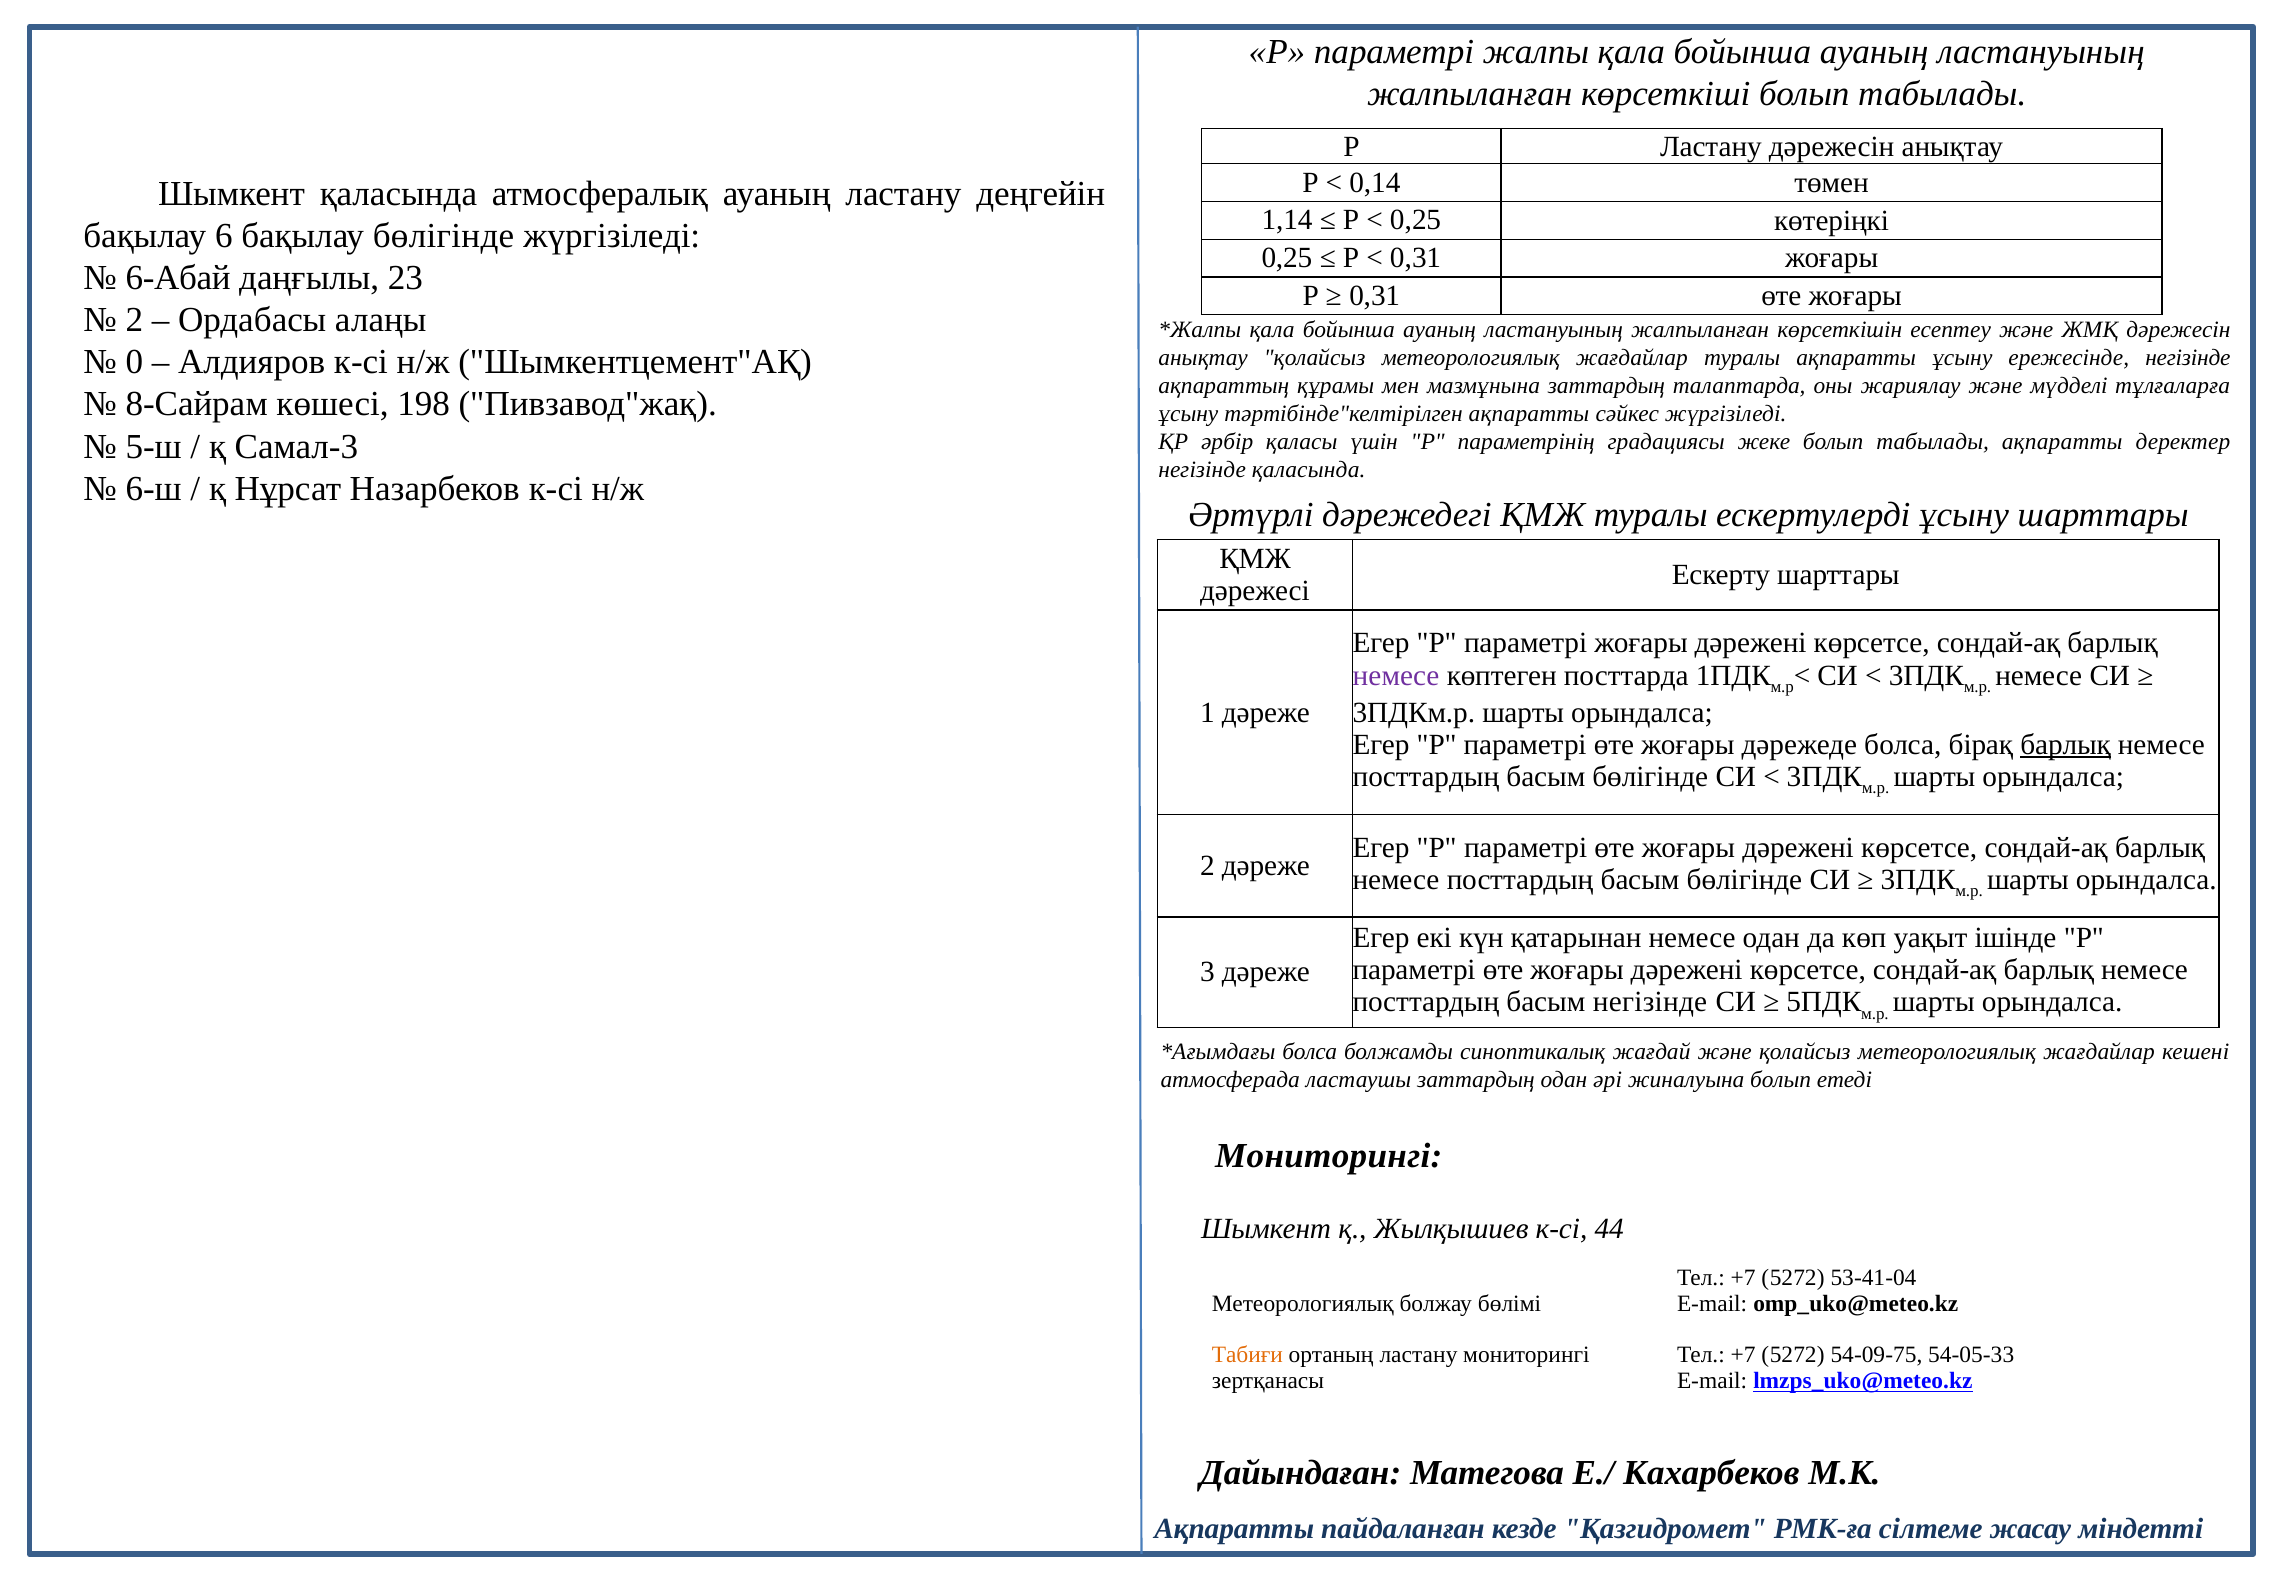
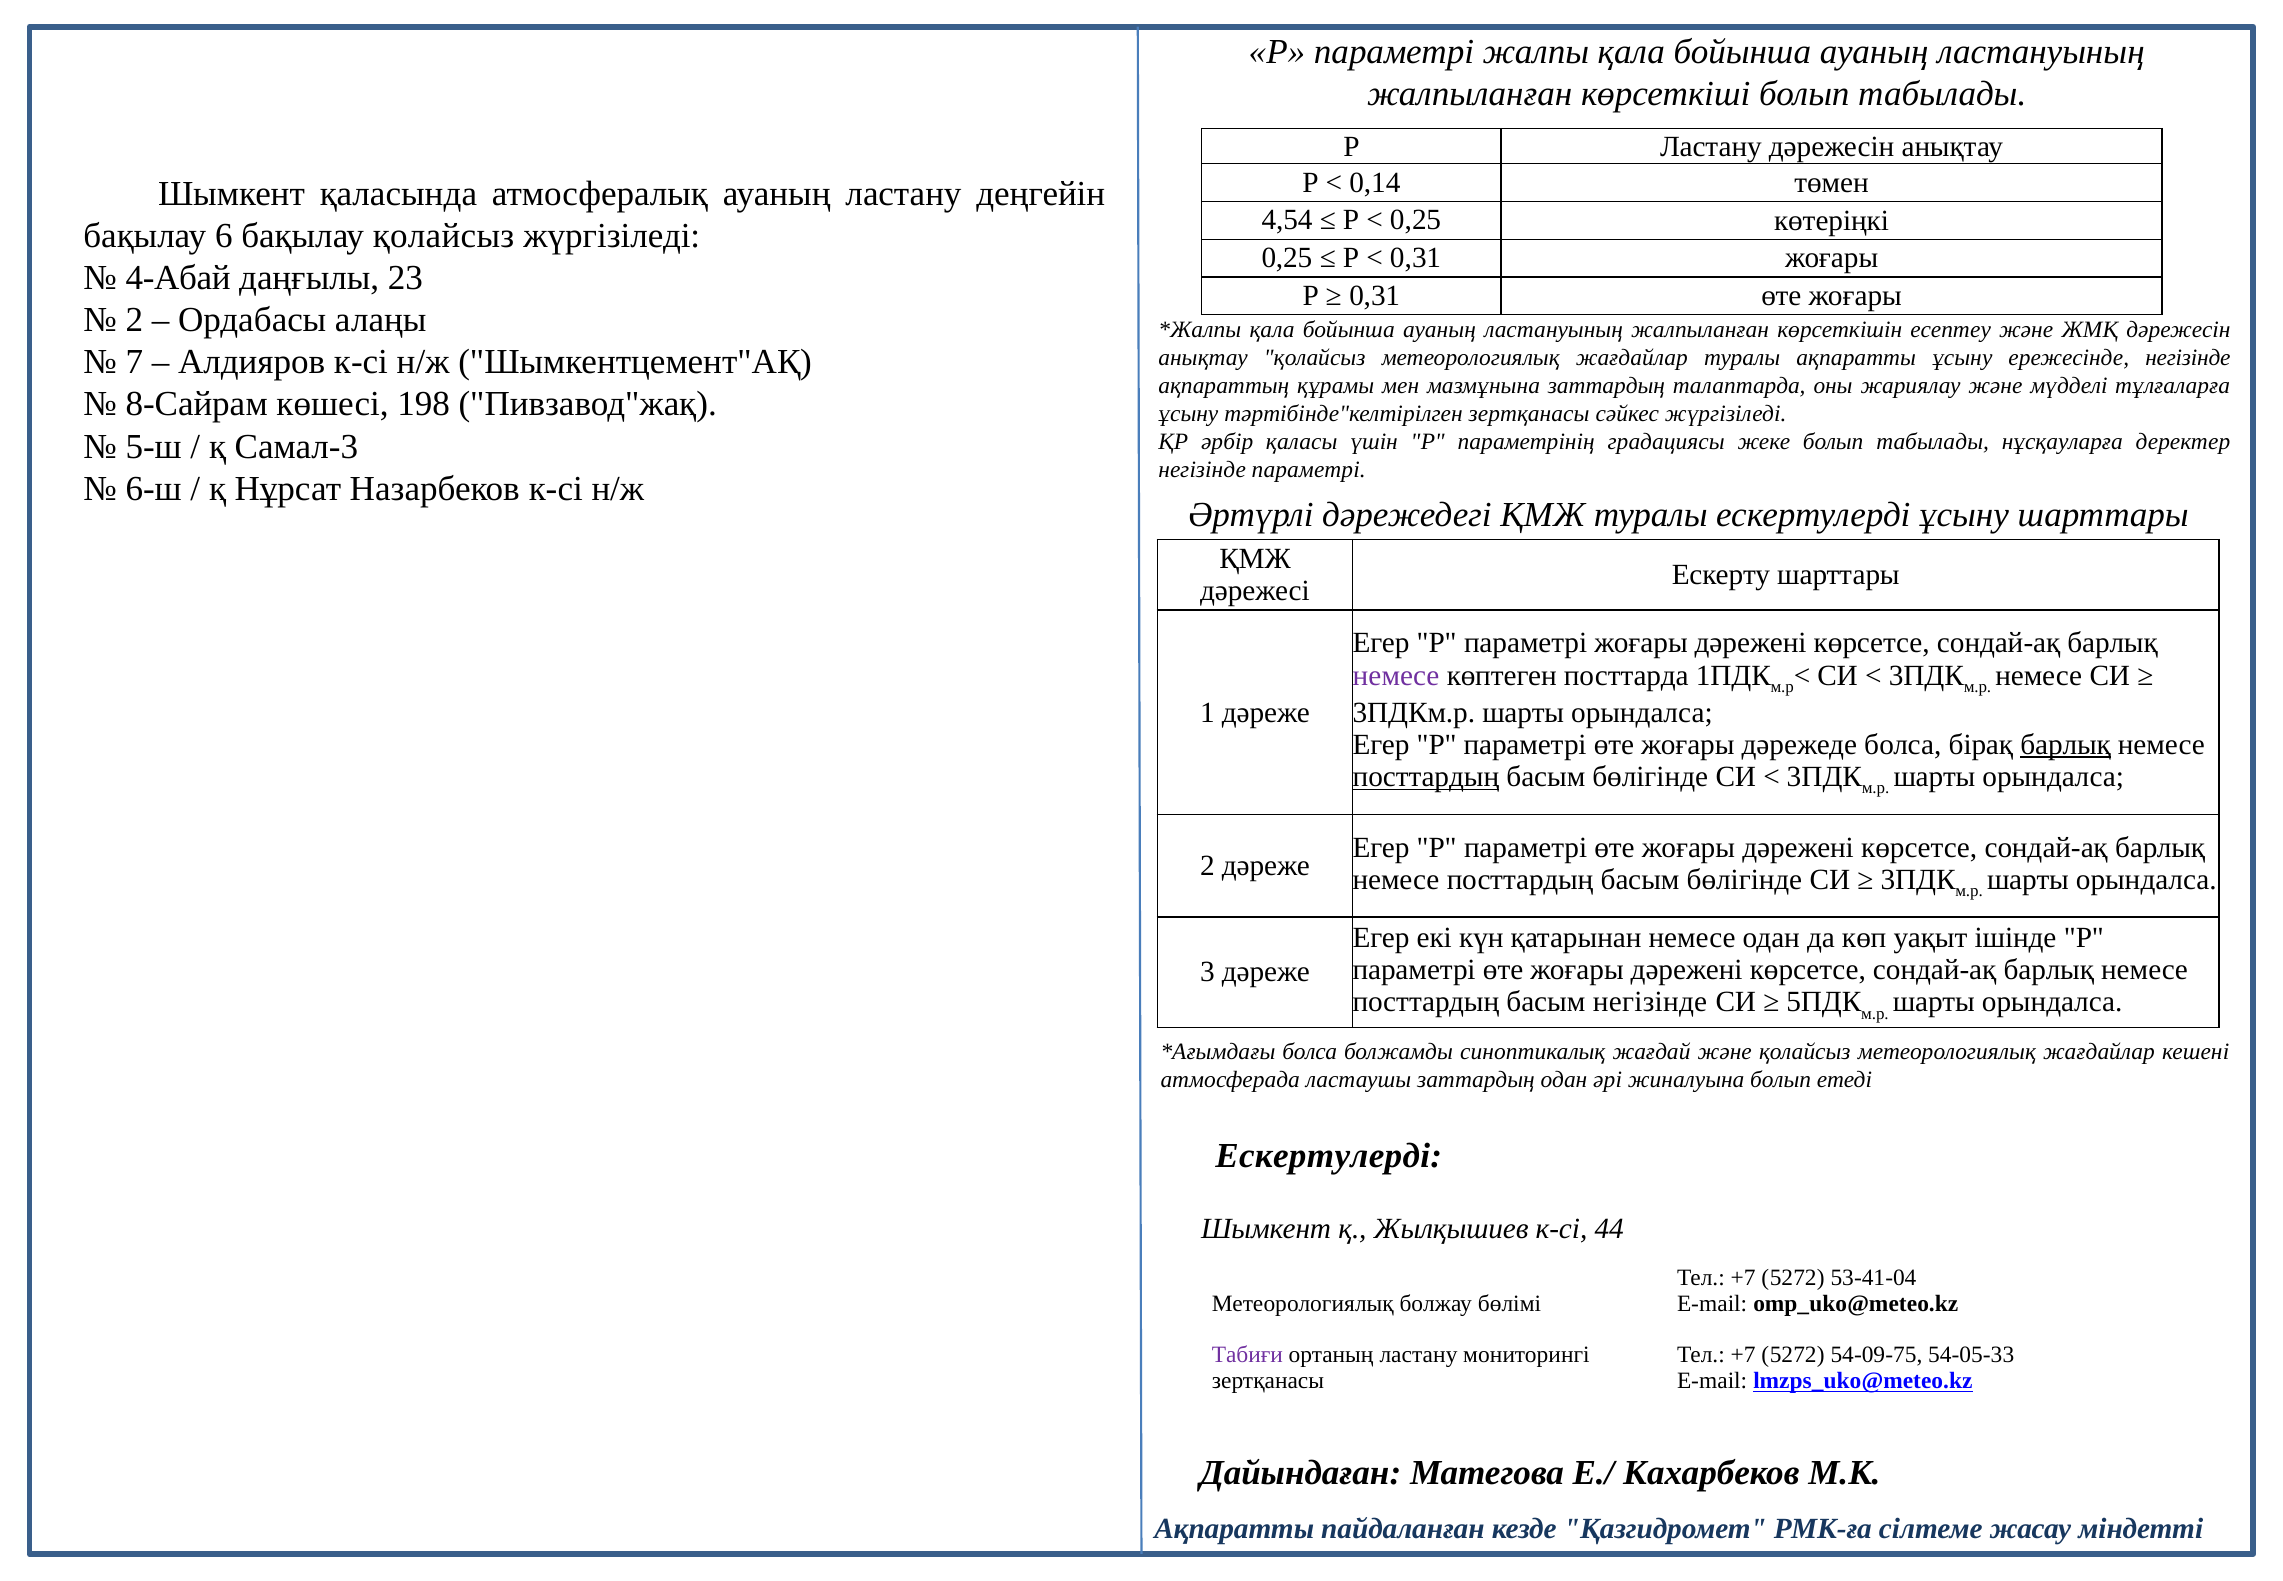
1,14: 1,14 -> 4,54
бақылау бөлігінде: бөлігінде -> қолайсыз
6-Абай: 6-Абай -> 4-Абай
0: 0 -> 7
тәртібінде"келтірілген ақпаратты: ақпаратты -> зертқанасы
табылады ақпаратты: ақпаратты -> нұсқауларға
негізінде қаласында: қаласында -> параметрі
посттардың at (1426, 777) underline: none -> present
Мониторингі at (1329, 1155): Мониторингі -> Ескертулерді
Табиғи colour: orange -> purple
